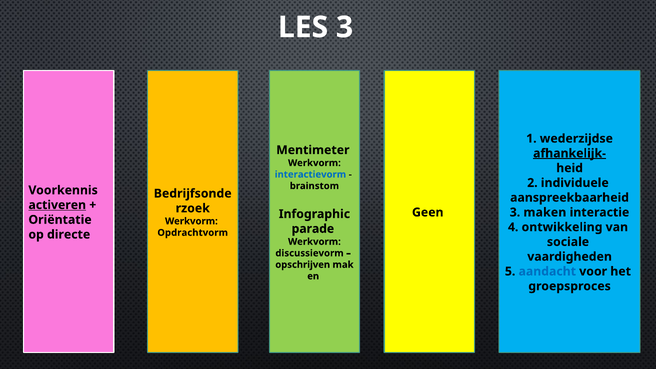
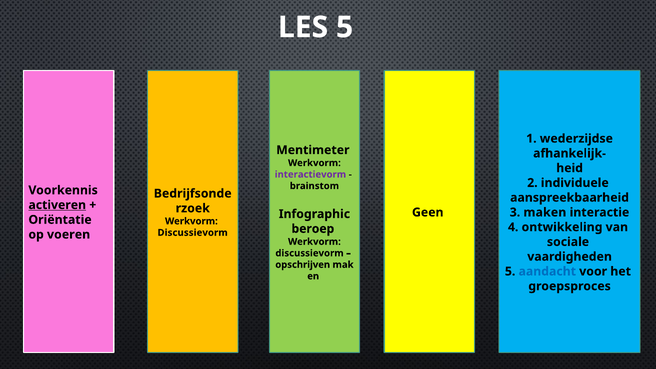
LES 3: 3 -> 5
afhankelijk- underline: present -> none
interactievorm colour: blue -> purple
parade: parade -> beroep
Opdrachtvorm at (193, 233): Opdrachtvorm -> Discussievorm
directe: directe -> voeren
